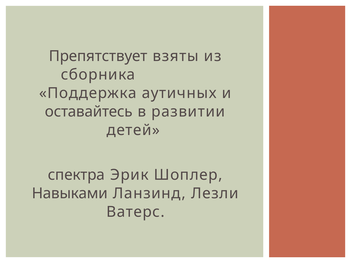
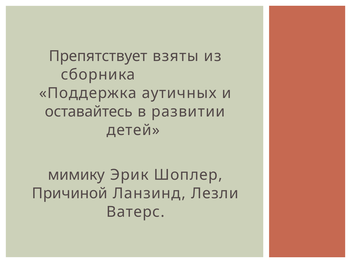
спектра: спектра -> мимику
Навыками: Навыками -> Причиной
